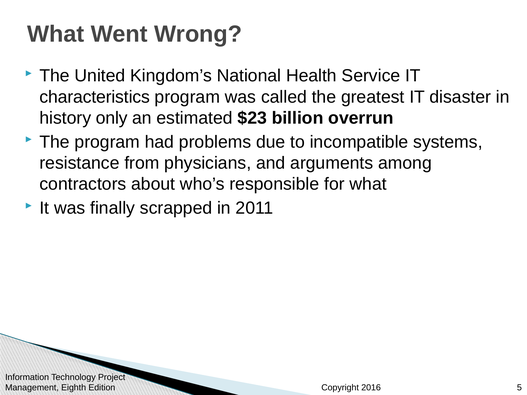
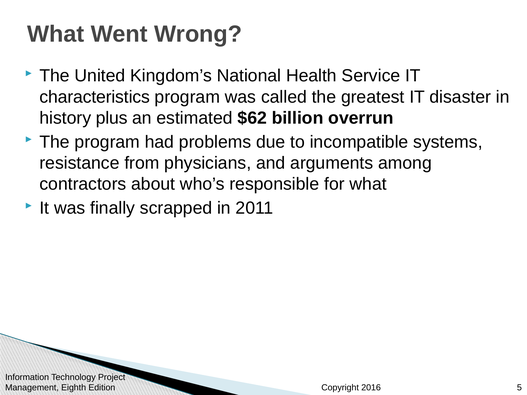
only: only -> plus
$23: $23 -> $62
